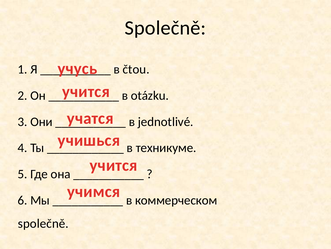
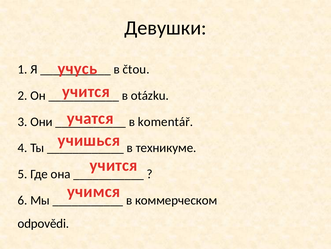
Společně at (165, 28): Společně -> Девушки
jednotlivé: jednotlivé -> komentář
společně at (43, 223): společně -> odpovědi
